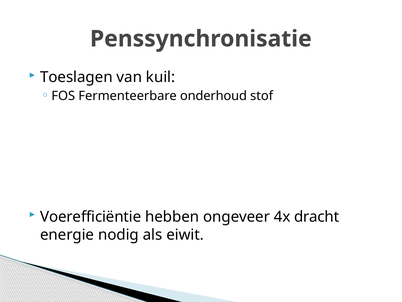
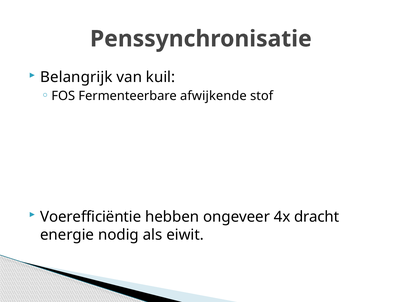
Toeslagen: Toeslagen -> Belangrijk
onderhoud: onderhoud -> afwijkende
